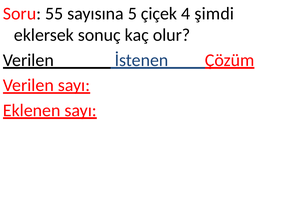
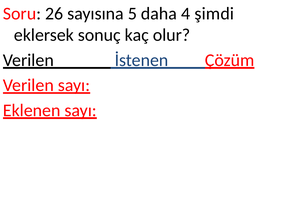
55: 55 -> 26
çiçek: çiçek -> daha
